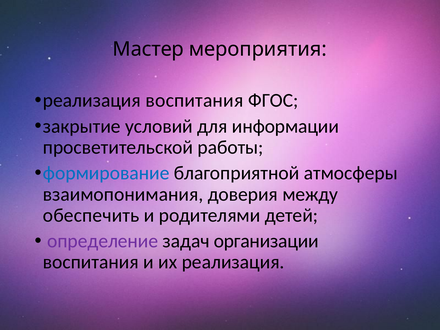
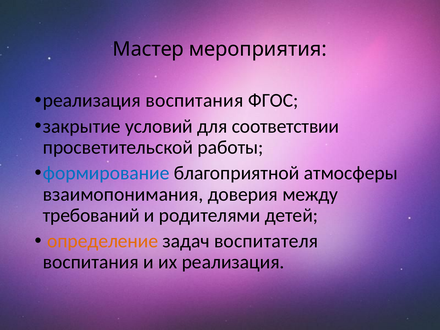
информации: информации -> соответствии
обеспечить: обеспечить -> требований
определение colour: purple -> orange
организации: организации -> воспитателя
